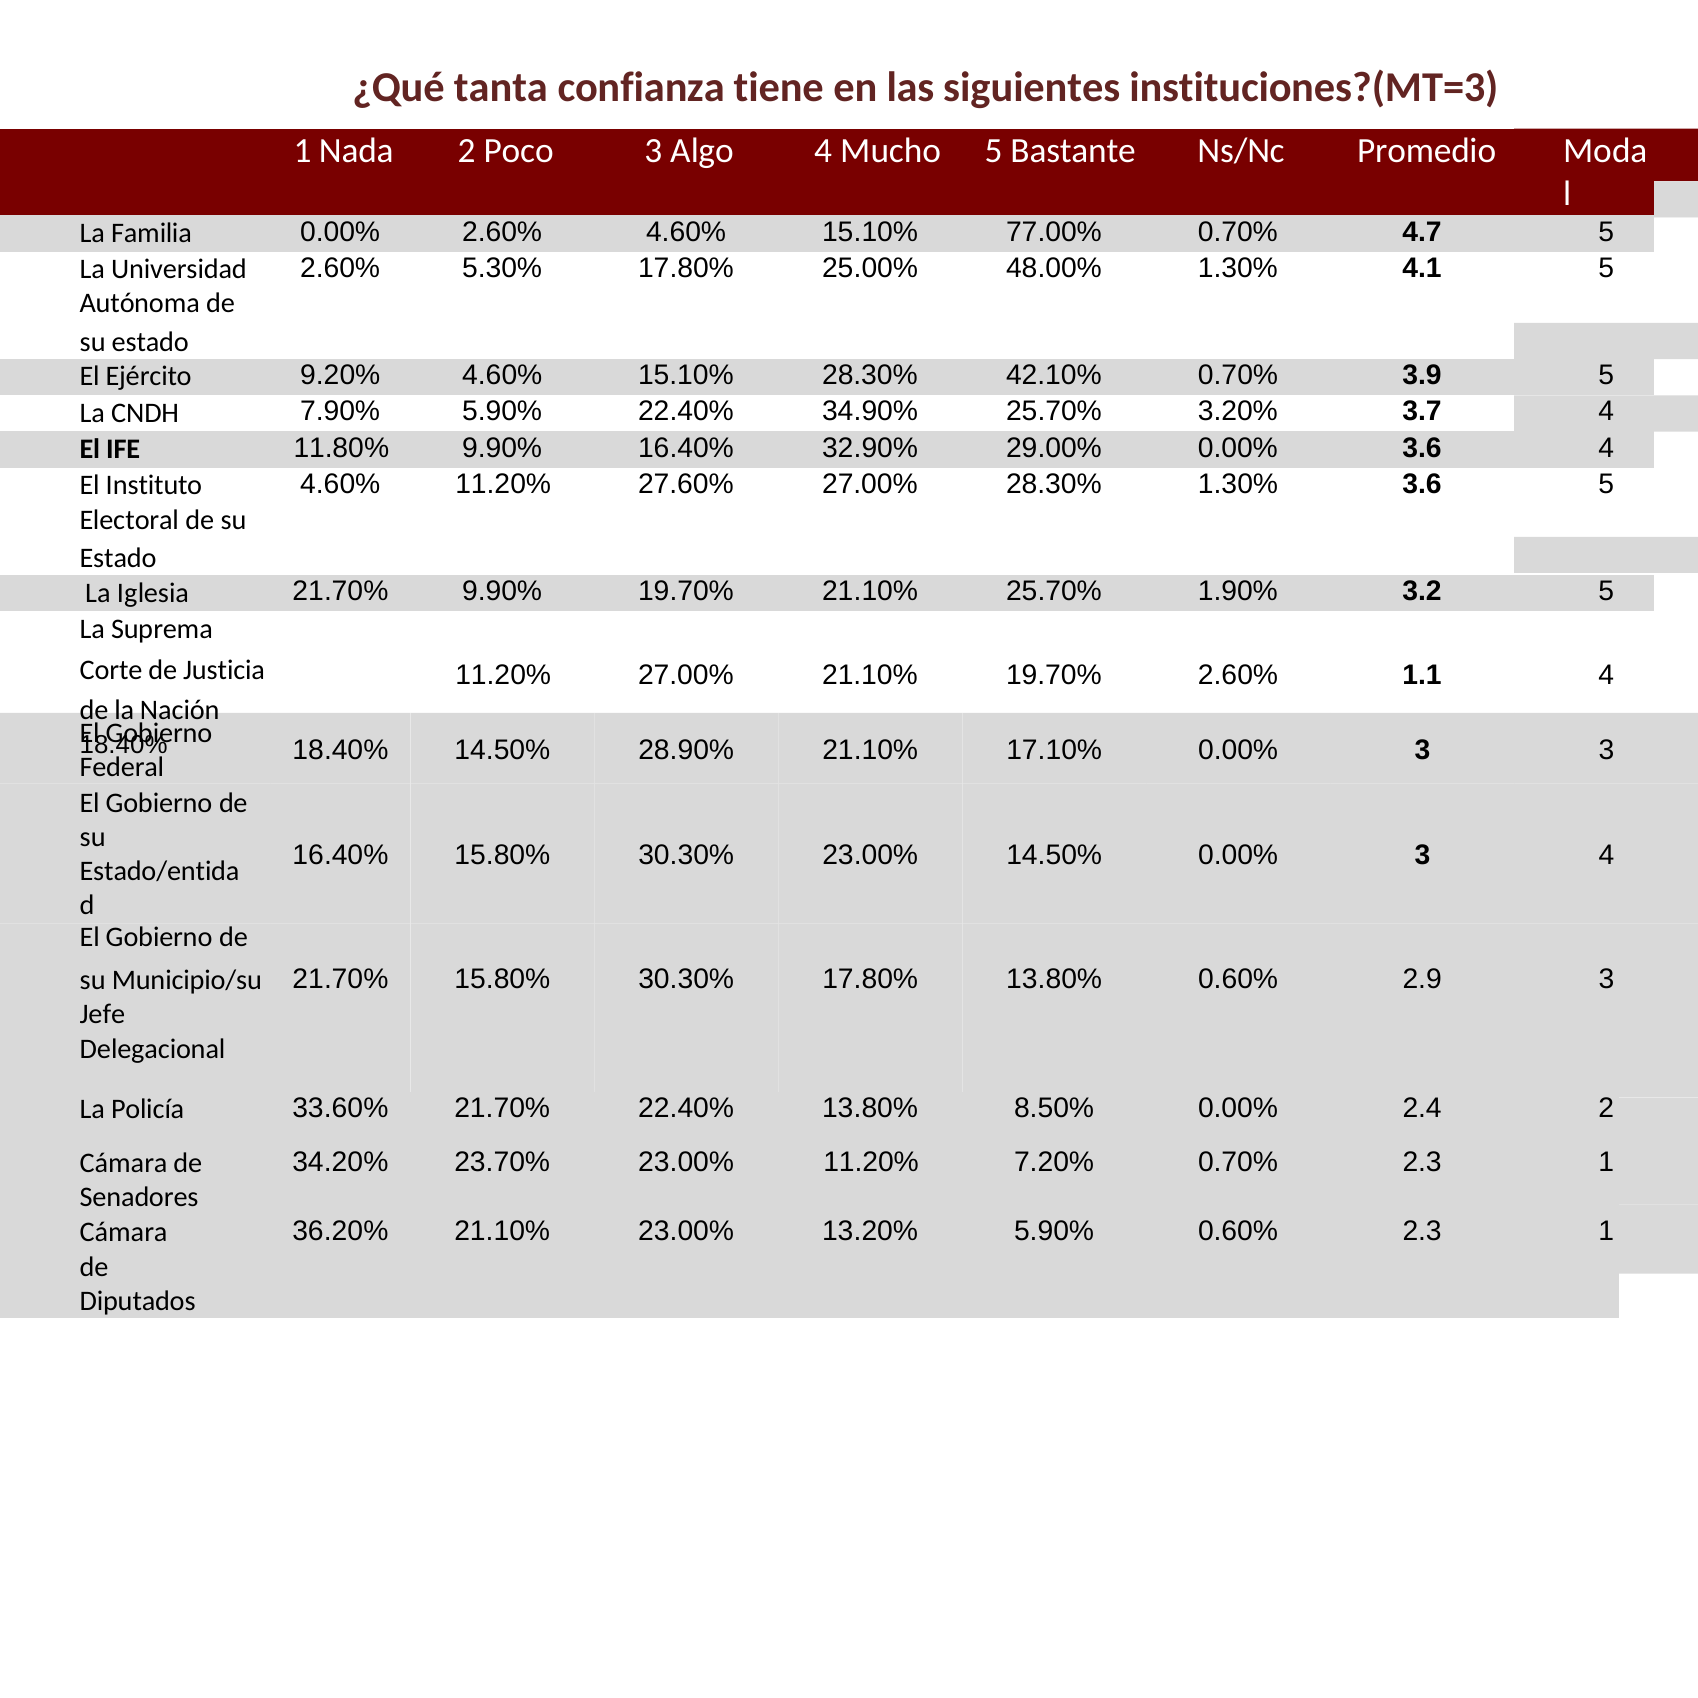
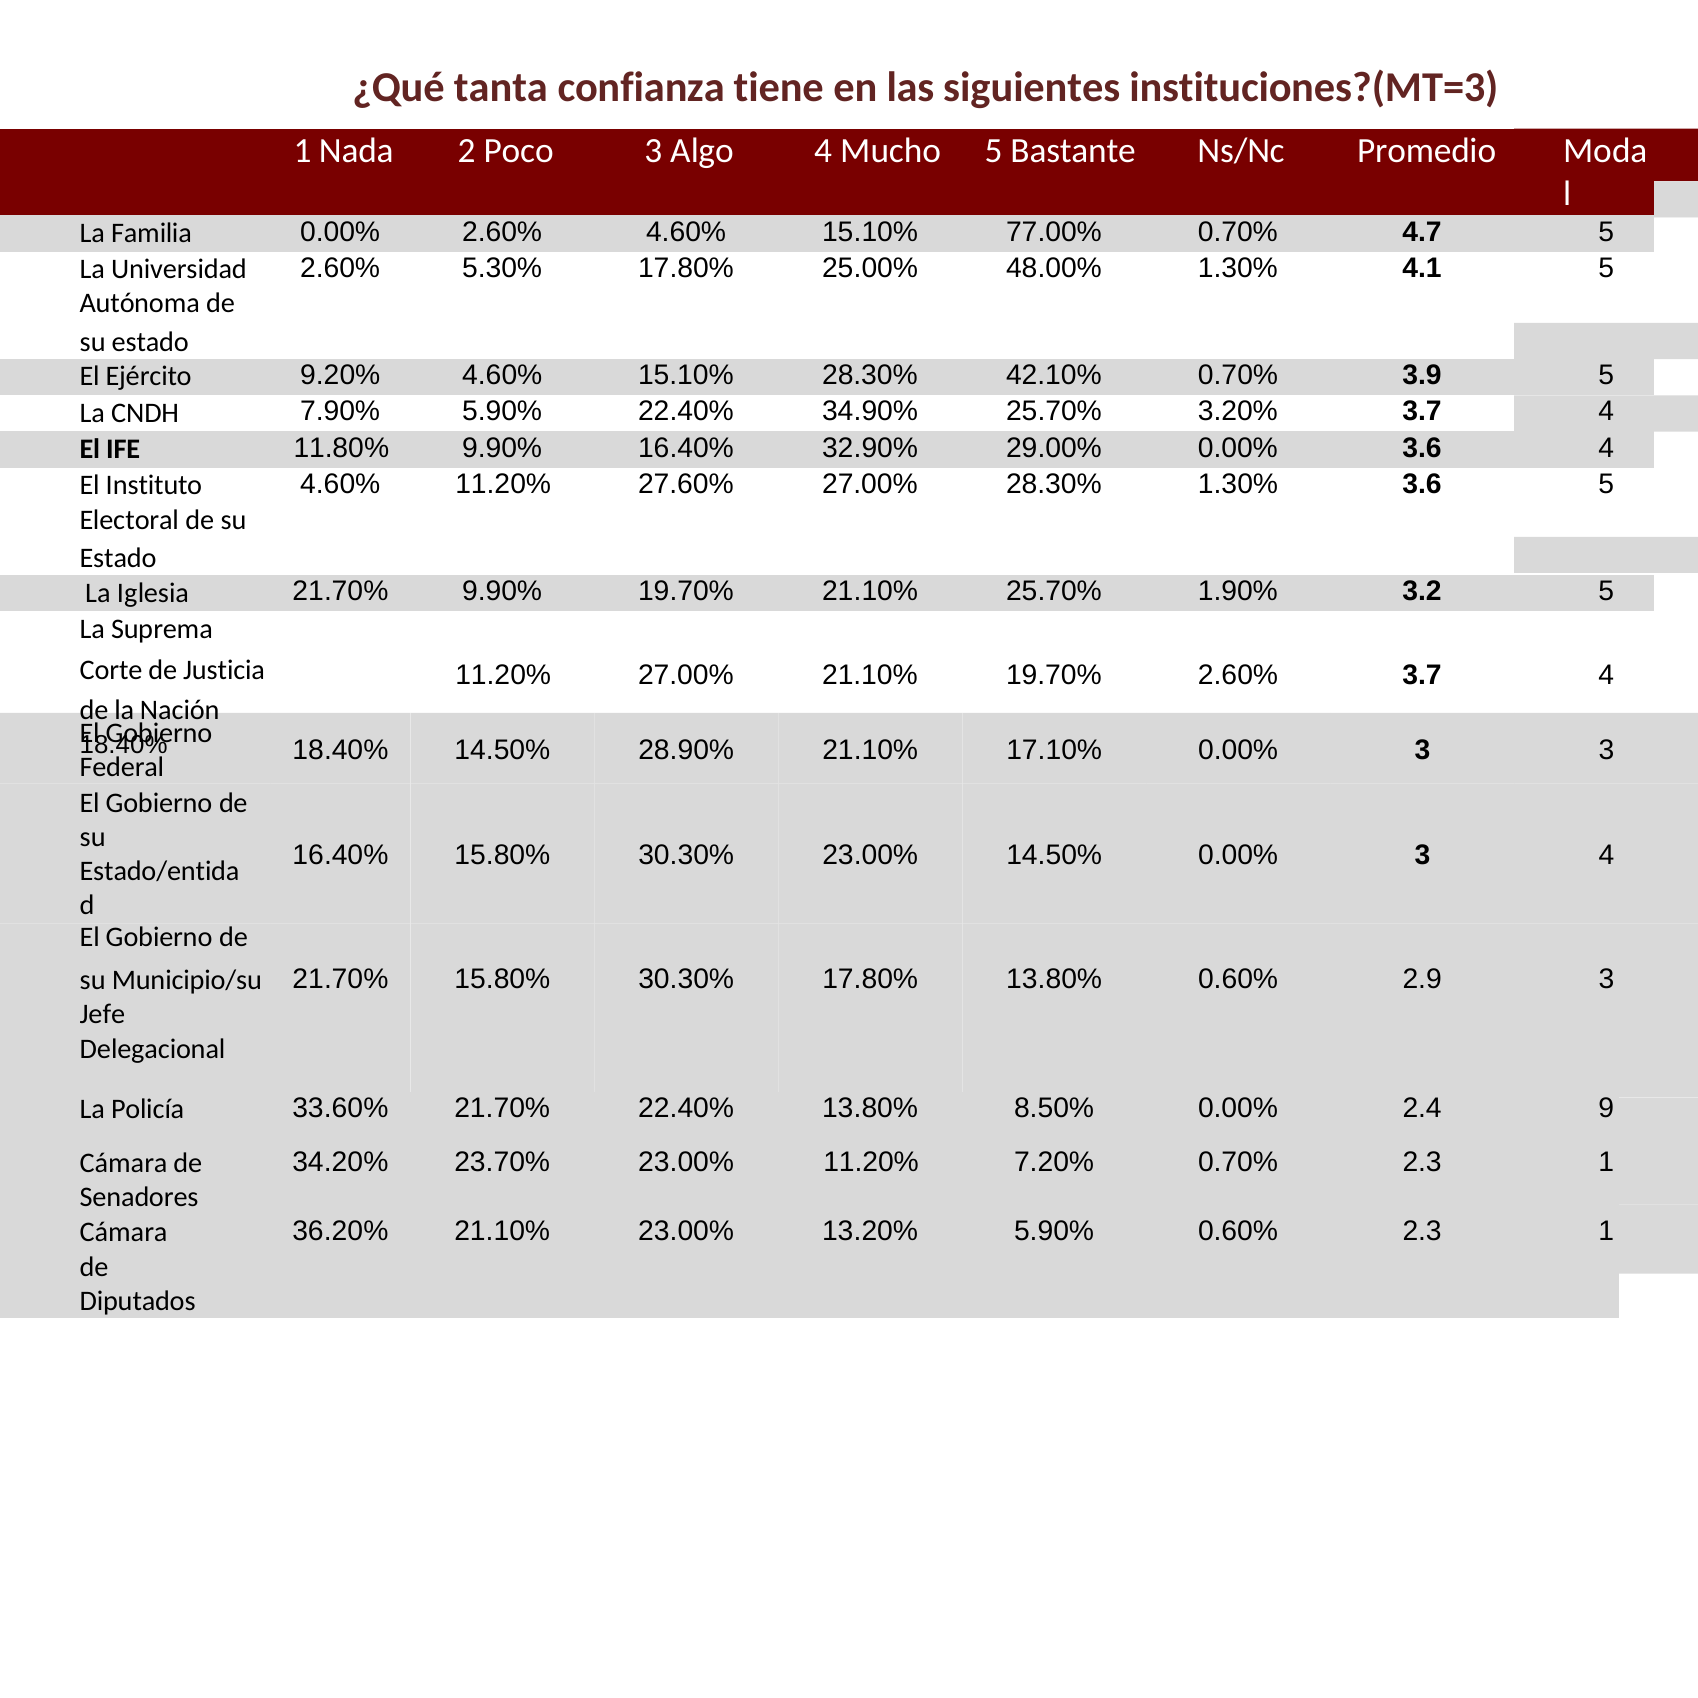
2.60% 1.1: 1.1 -> 3.7
2.4 2: 2 -> 9
